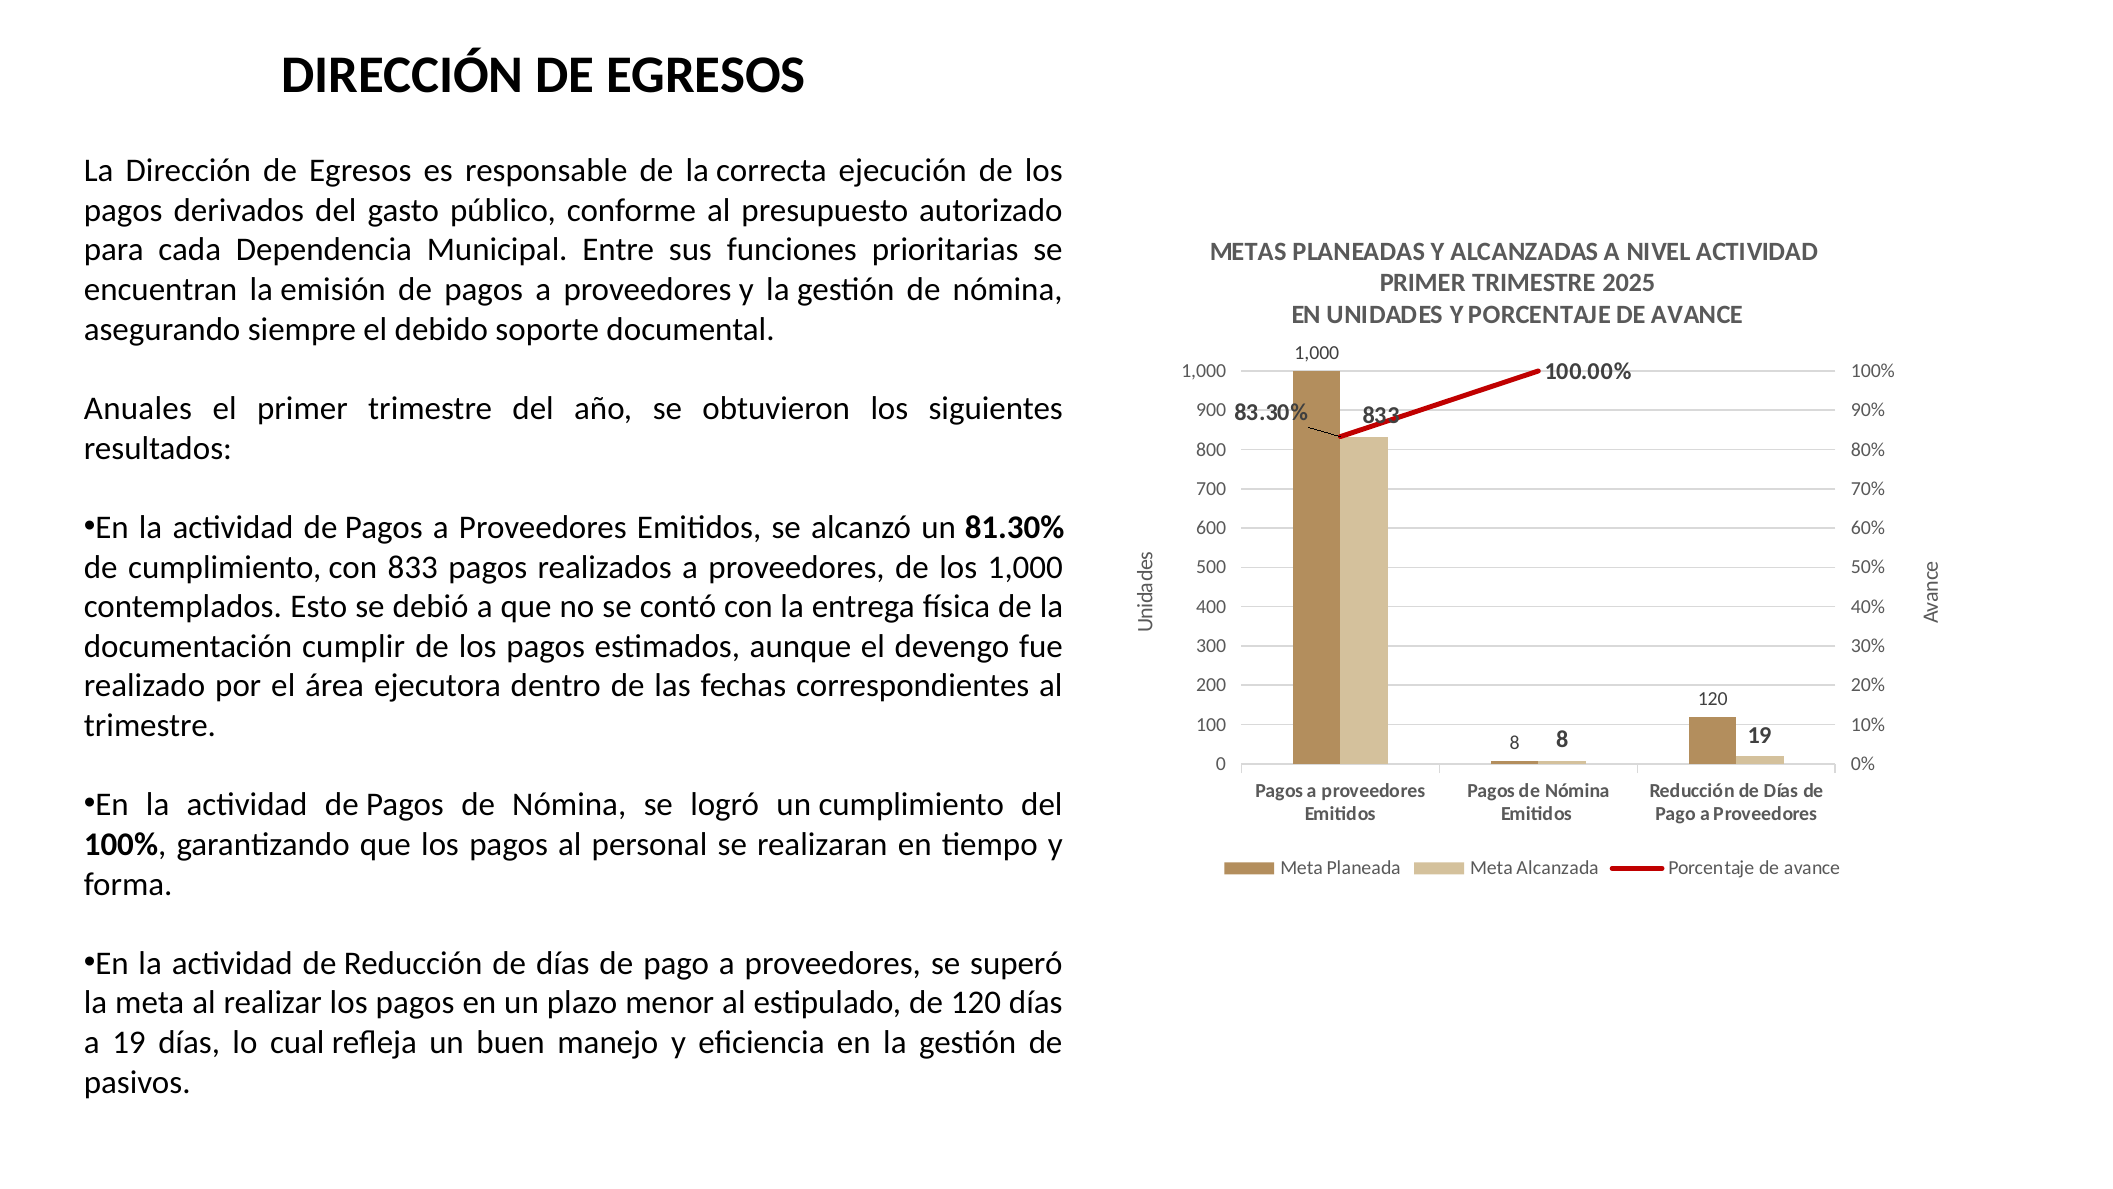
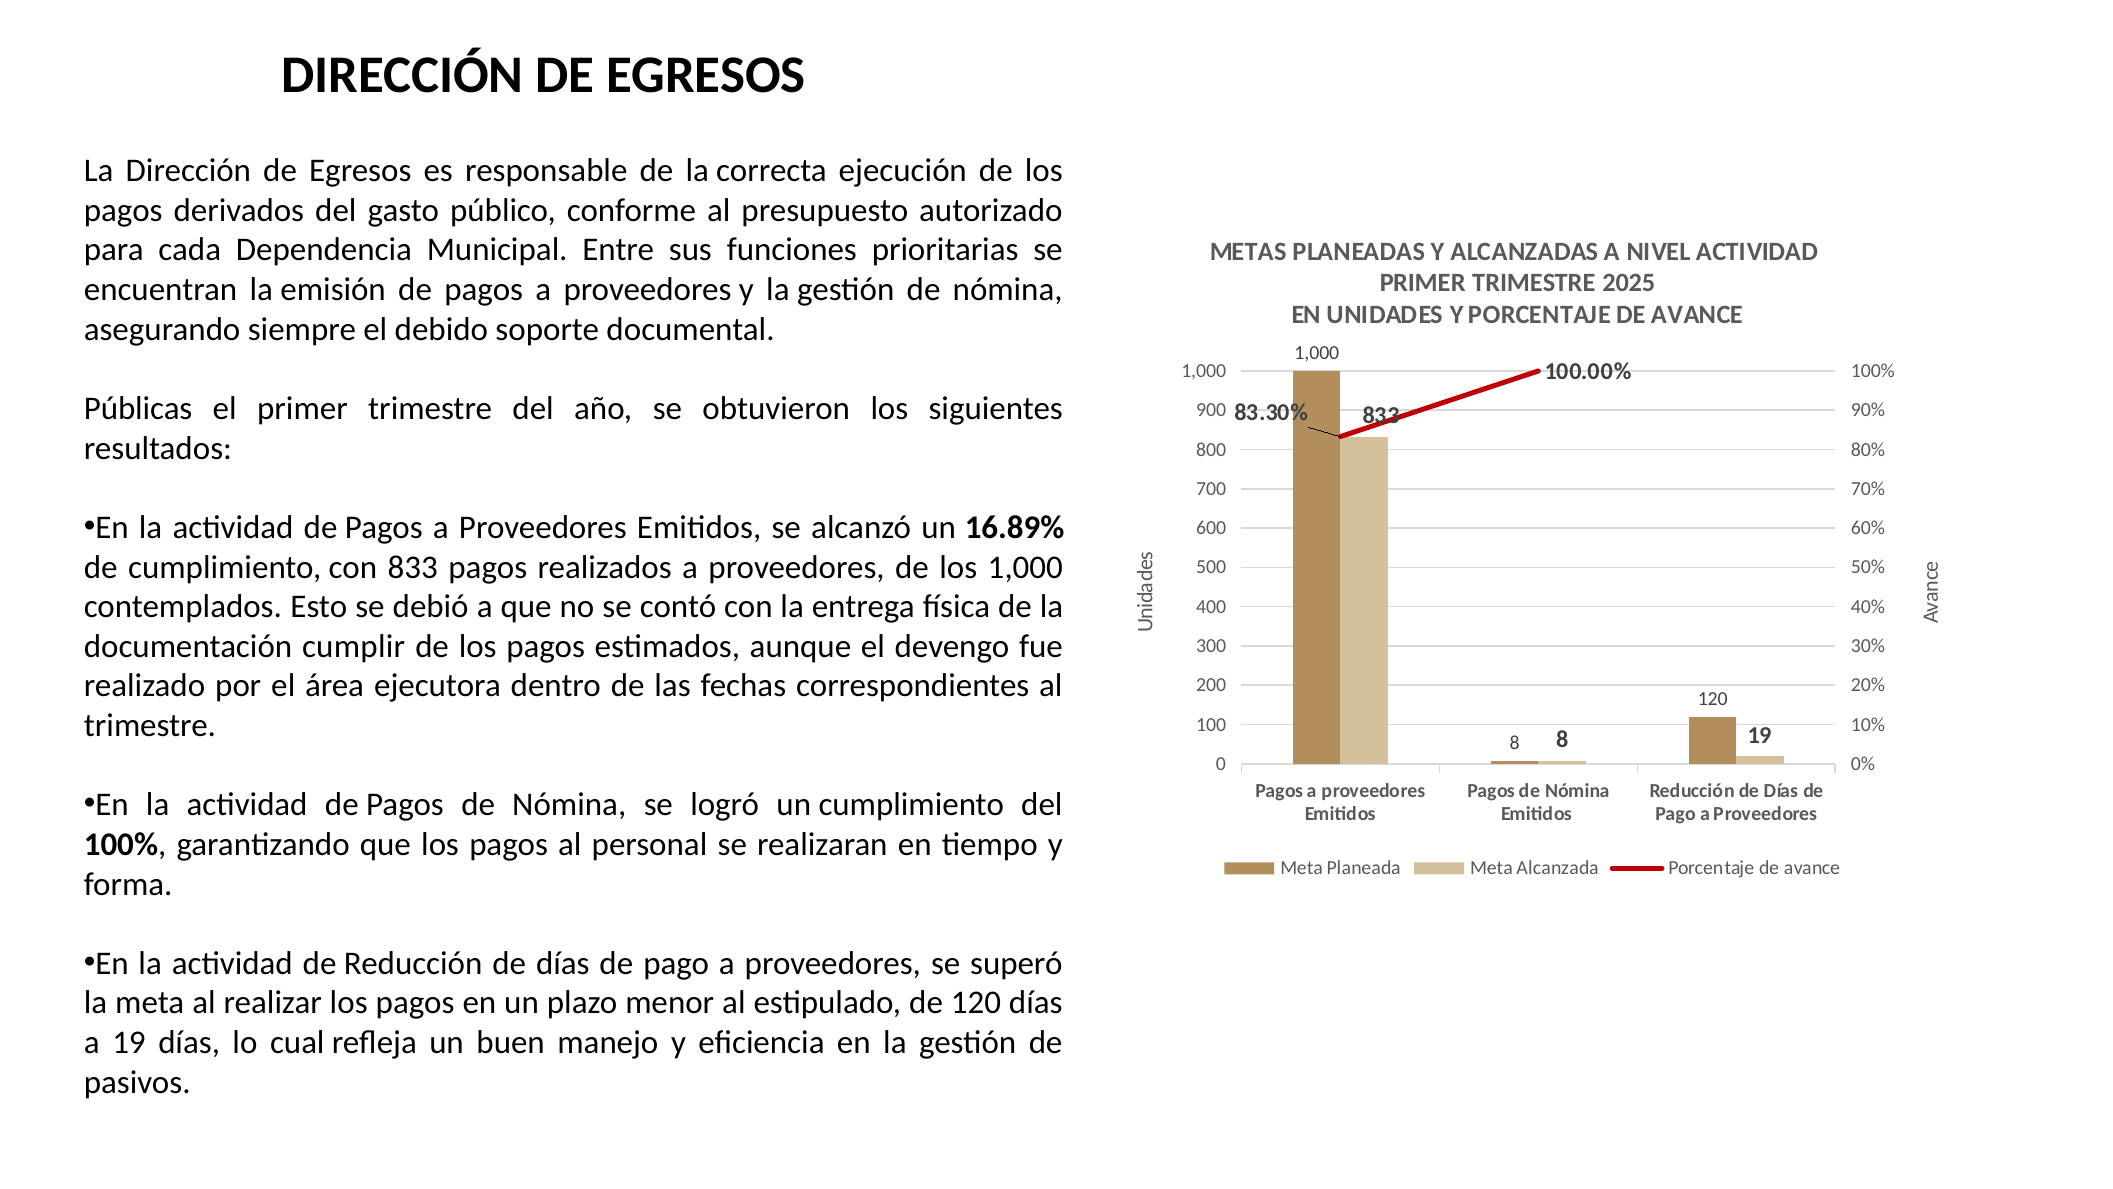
Anuales: Anuales -> Públicas
81.30%: 81.30% -> 16.89%
